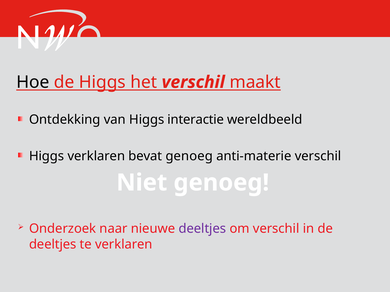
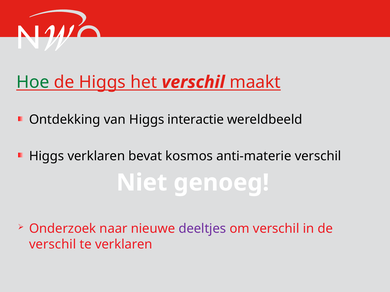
Hoe colour: black -> green
bevat genoeg: genoeg -> kosmos
deeltjes at (53, 245): deeltjes -> verschil
